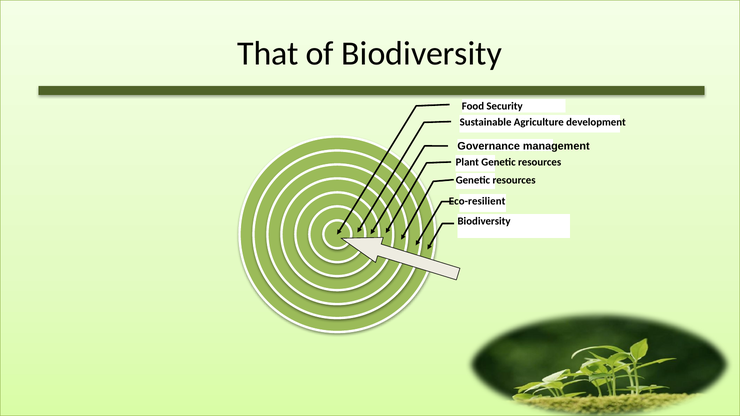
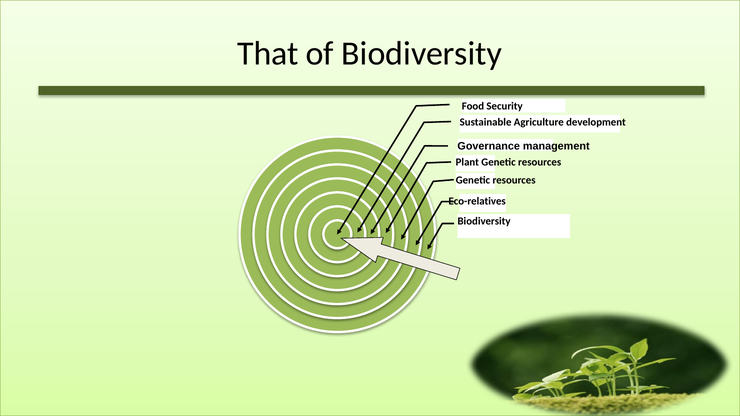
Eco-resilient: Eco-resilient -> Eco-relatives
